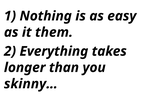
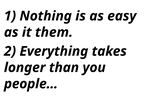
skinny…: skinny… -> people…
